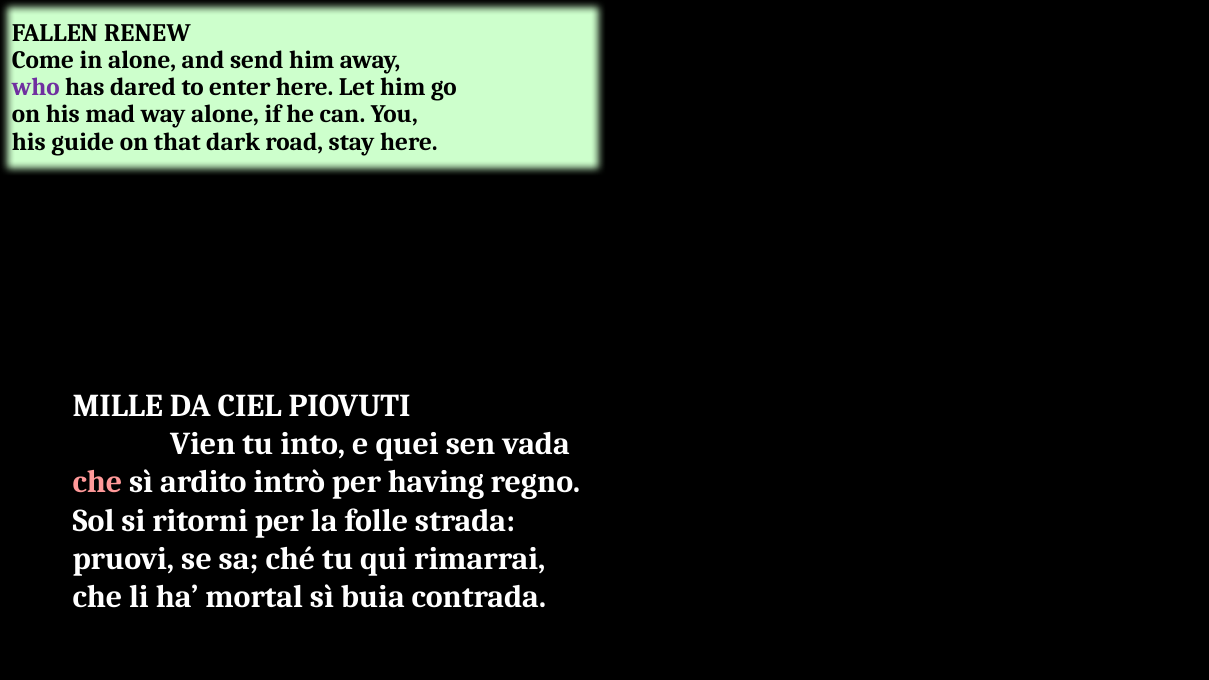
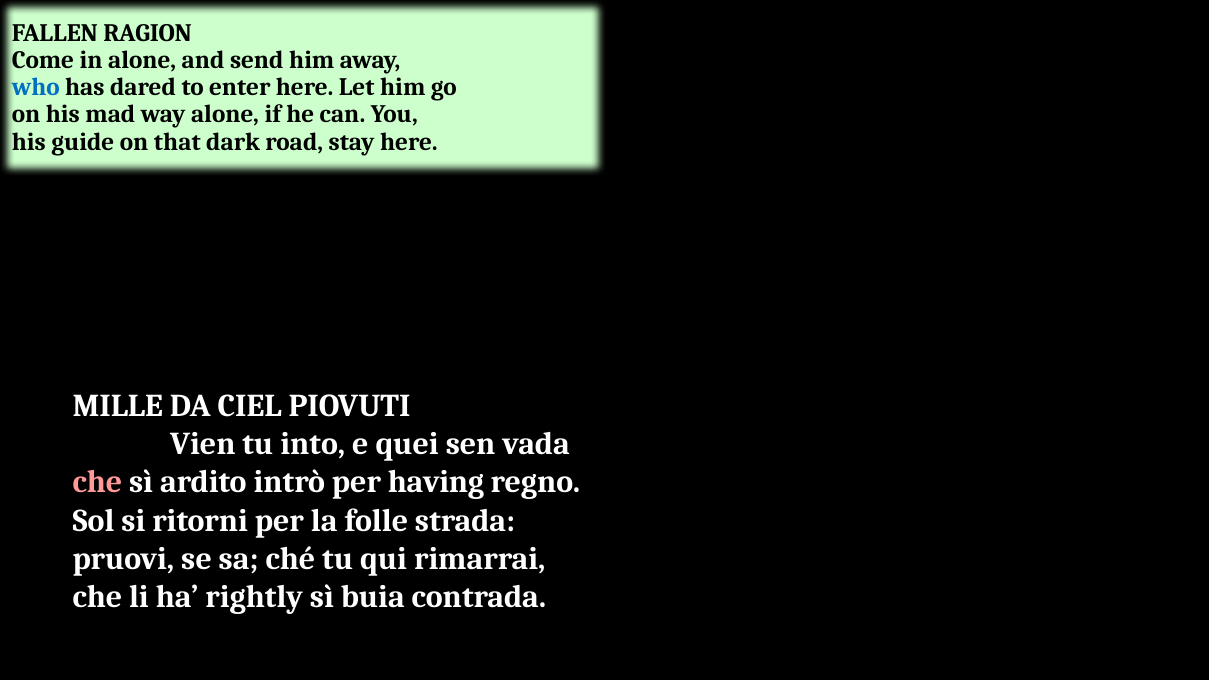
RENEW: RENEW -> RAGION
who colour: purple -> blue
mortal: mortal -> rightly
